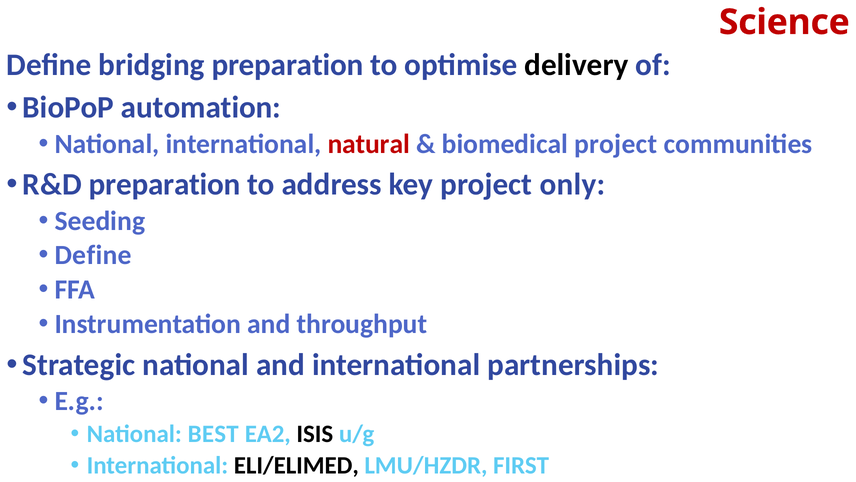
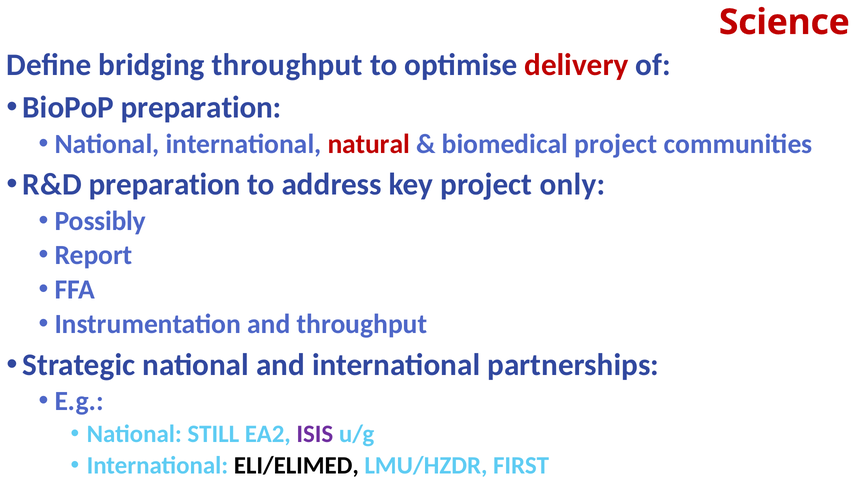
bridging preparation: preparation -> throughput
delivery colour: black -> red
BioPoP automation: automation -> preparation
Seeding: Seeding -> Possibly
Define at (93, 255): Define -> Report
BEST: BEST -> STILL
ISIS colour: black -> purple
